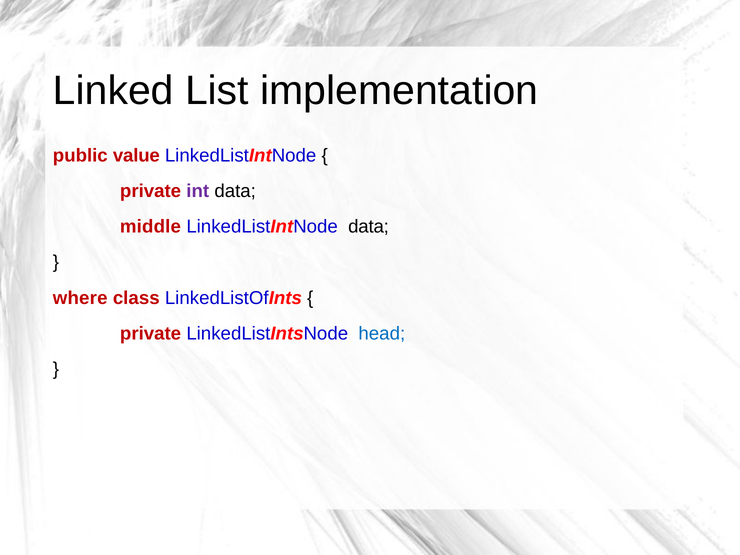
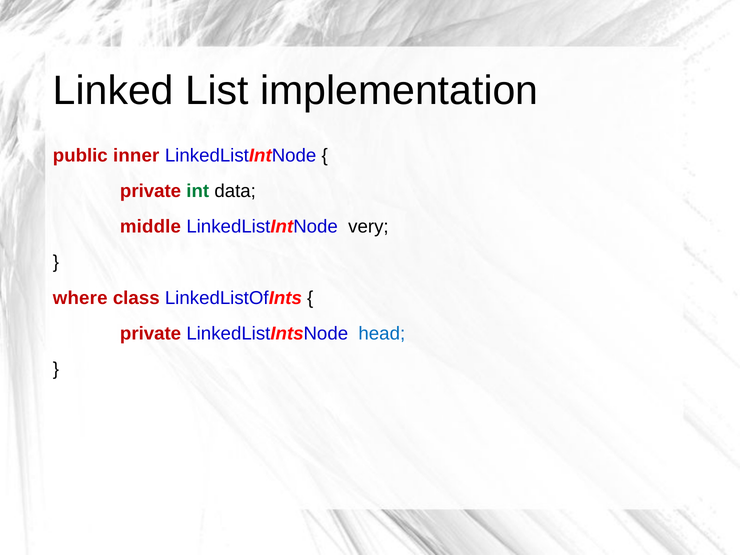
value: value -> inner
int colour: purple -> green
LinkedListIntNode data: data -> very
